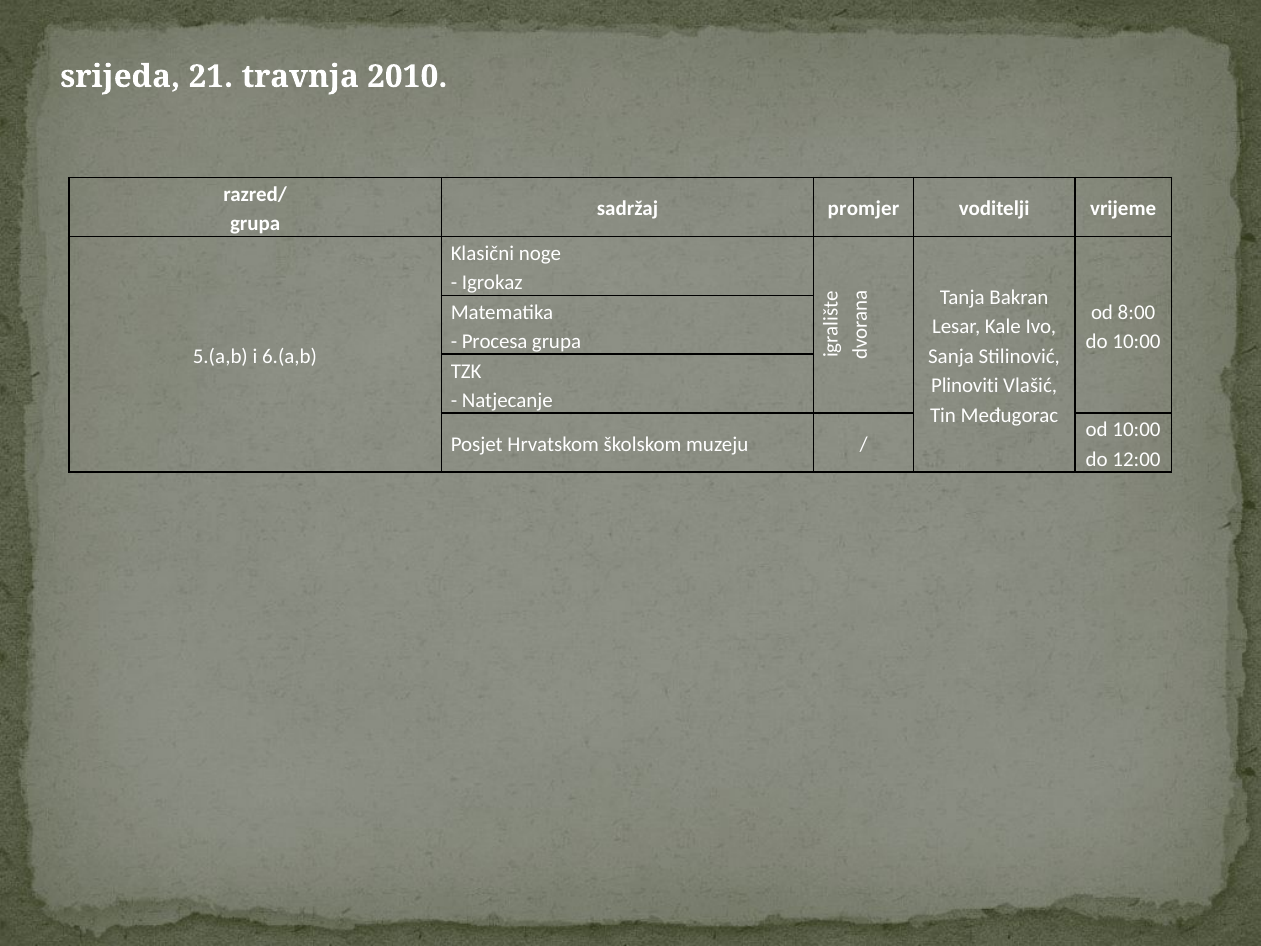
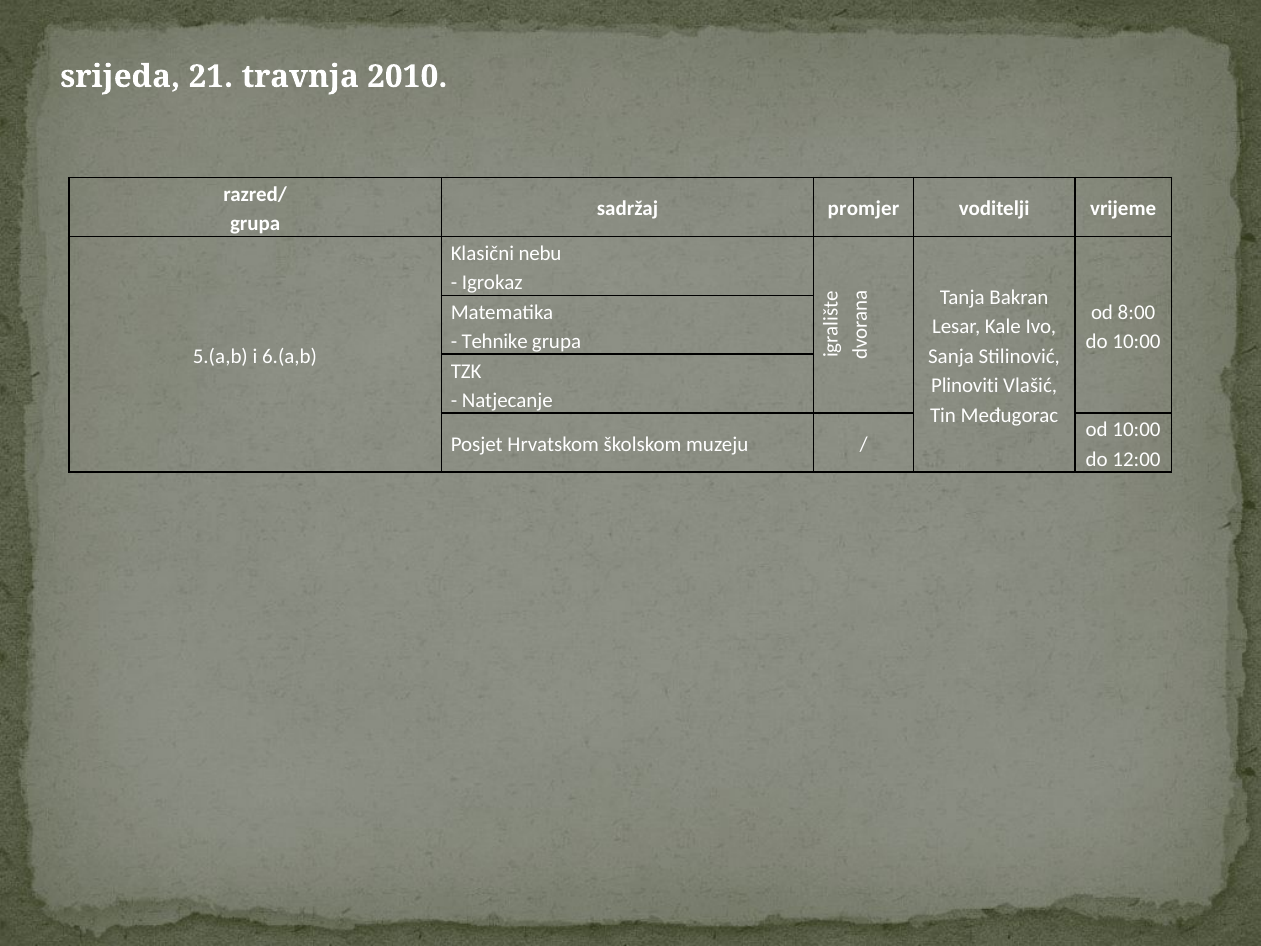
noge: noge -> nebu
Procesa: Procesa -> Tehnike
